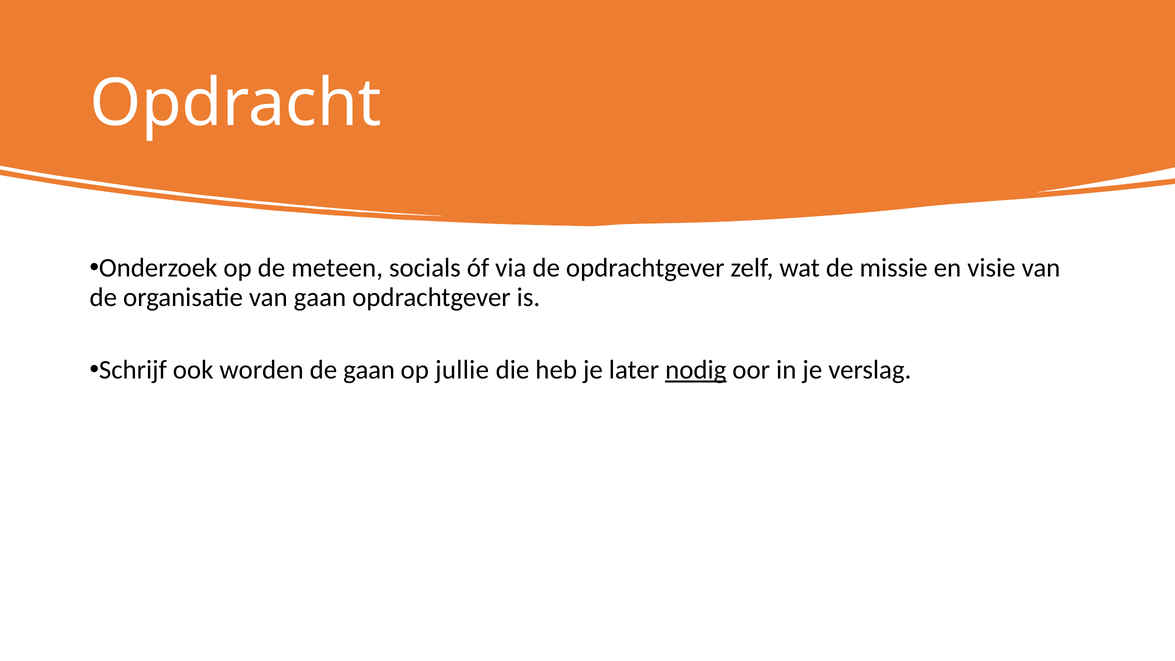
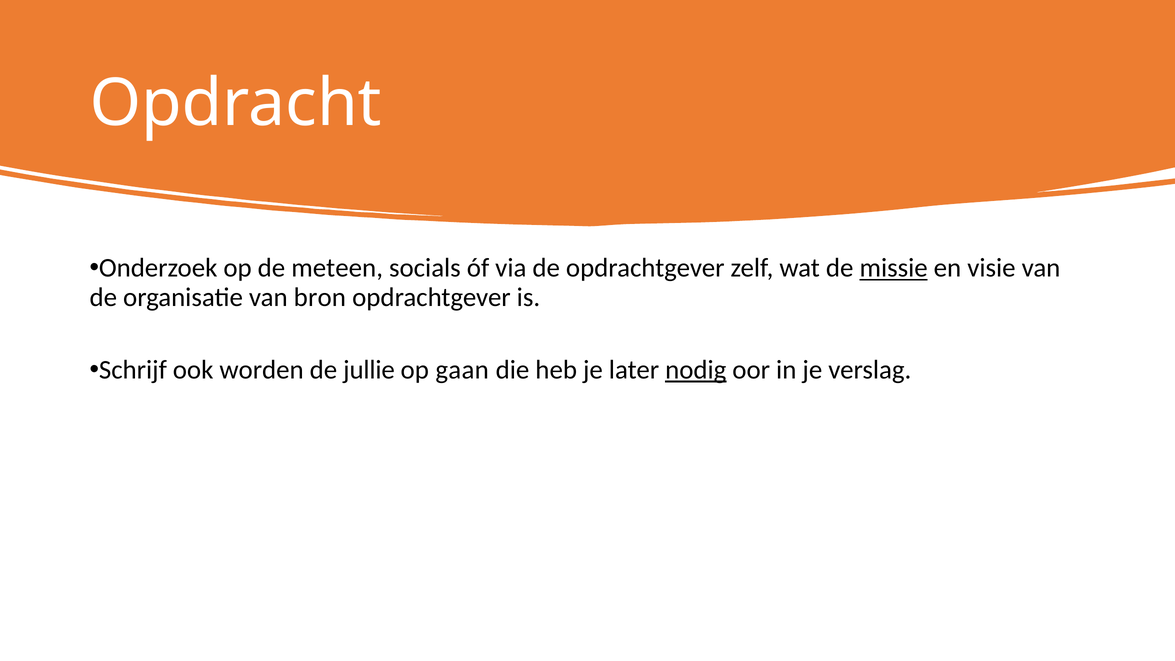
missie underline: none -> present
van gaan: gaan -> bron
de gaan: gaan -> jullie
jullie: jullie -> gaan
